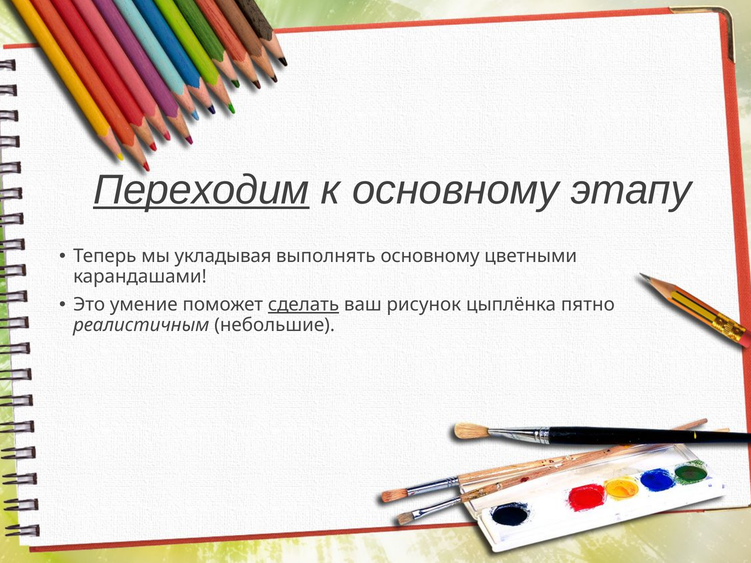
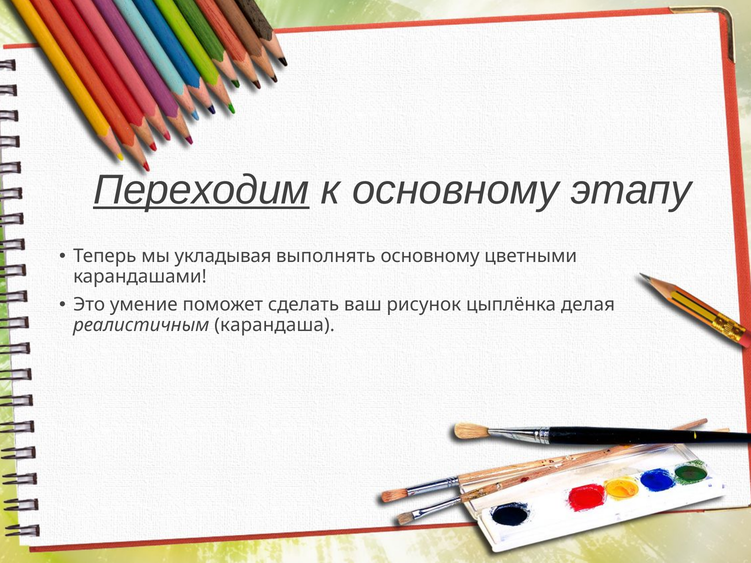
сделать underline: present -> none
пятно: пятно -> делая
небольшие: небольшие -> карандаша
